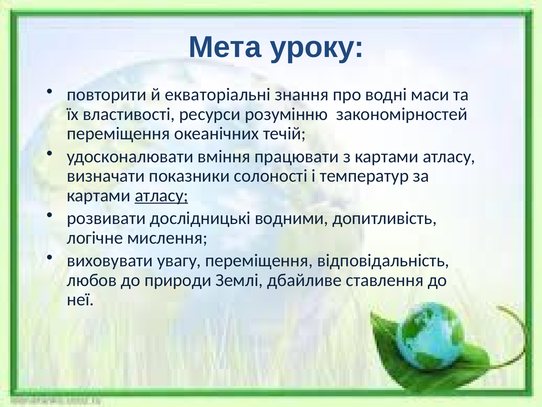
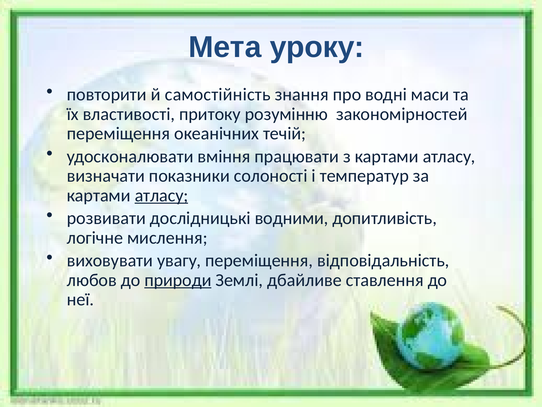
екваторіальні: екваторіальні -> самостійність
ресурси: ресурси -> притоку
природи underline: none -> present
